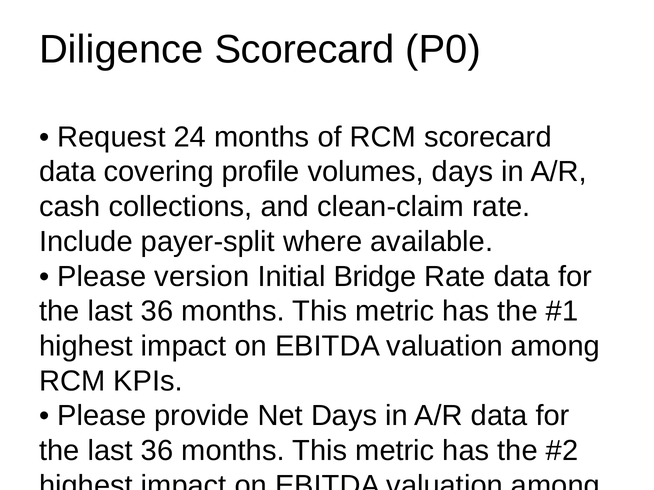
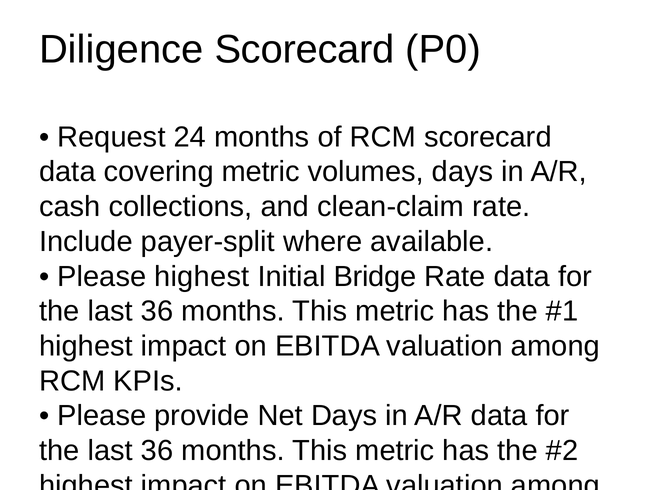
covering profile: profile -> metric
Please version: version -> highest
